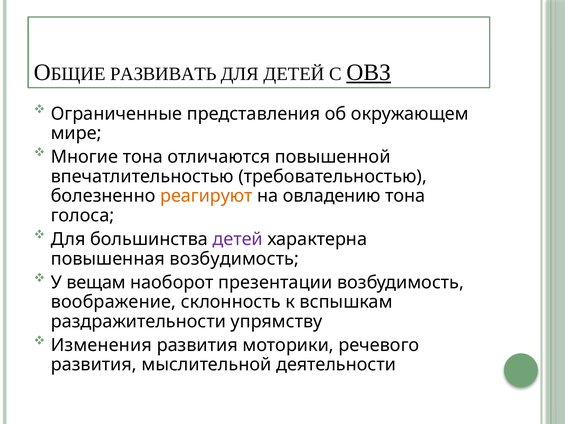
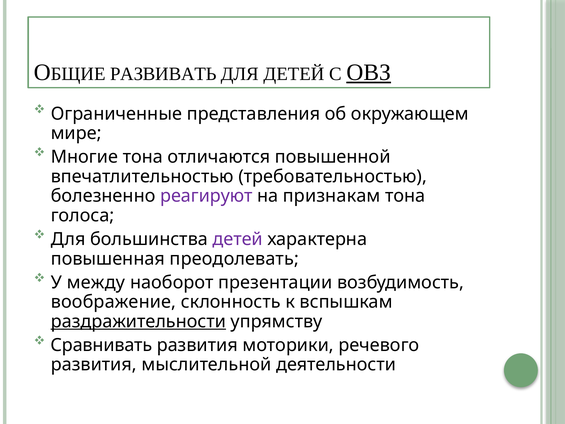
реагируют colour: orange -> purple
овладению: овладению -> признакам
повышенная возбудимость: возбудимость -> преодолевать
вещам: вещам -> между
раздражительности underline: none -> present
Изменения: Изменения -> Сравнивать
